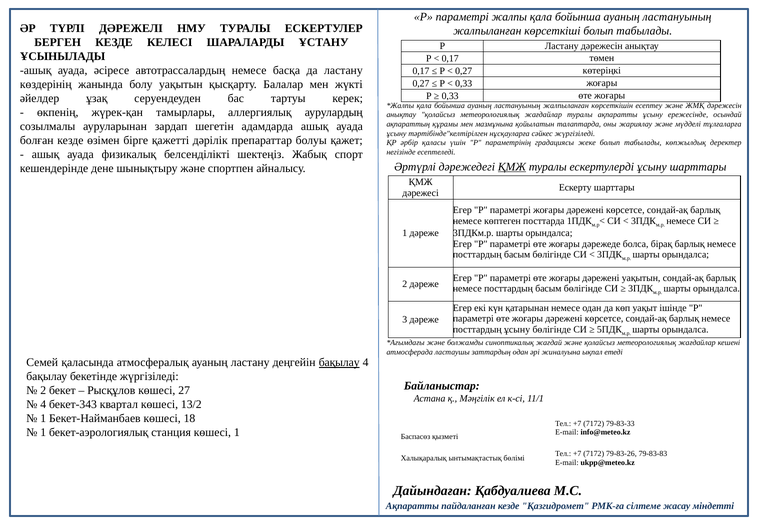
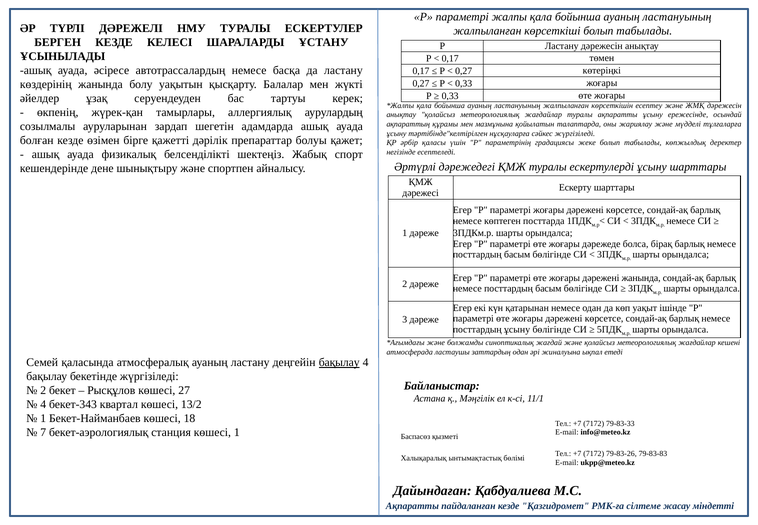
ҚМЖ at (512, 167) underline: present -> none
дәрежені уақытын: уақытын -> жанында
1 at (43, 432): 1 -> 7
